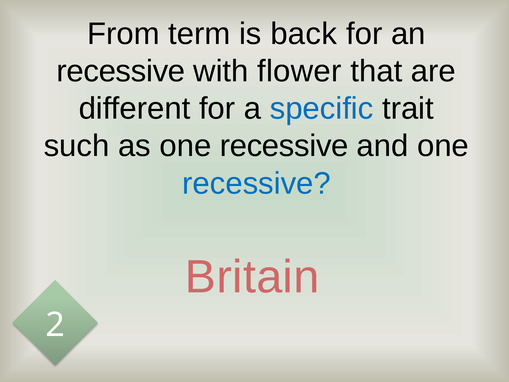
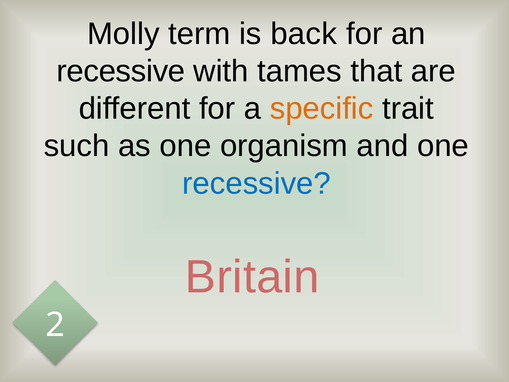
From: From -> Molly
flower: flower -> tames
specific colour: blue -> orange
as one recessive: recessive -> organism
